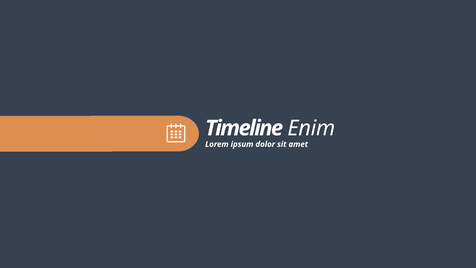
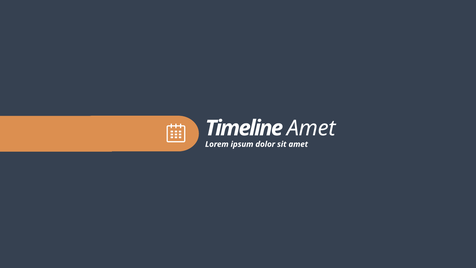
Enim at (311, 128): Enim -> Amet
